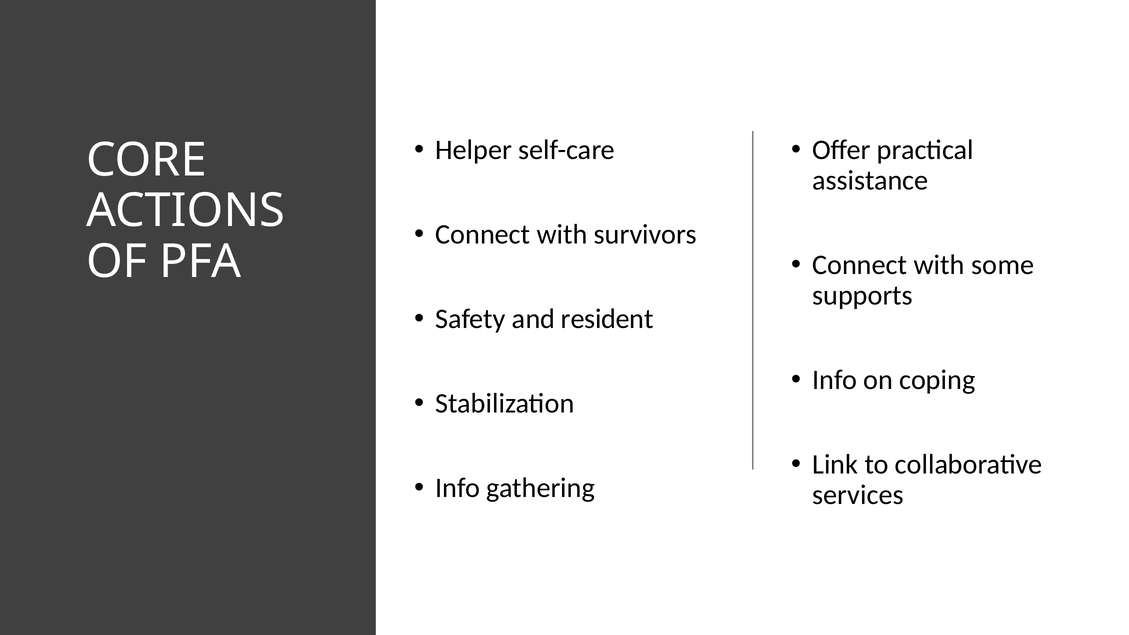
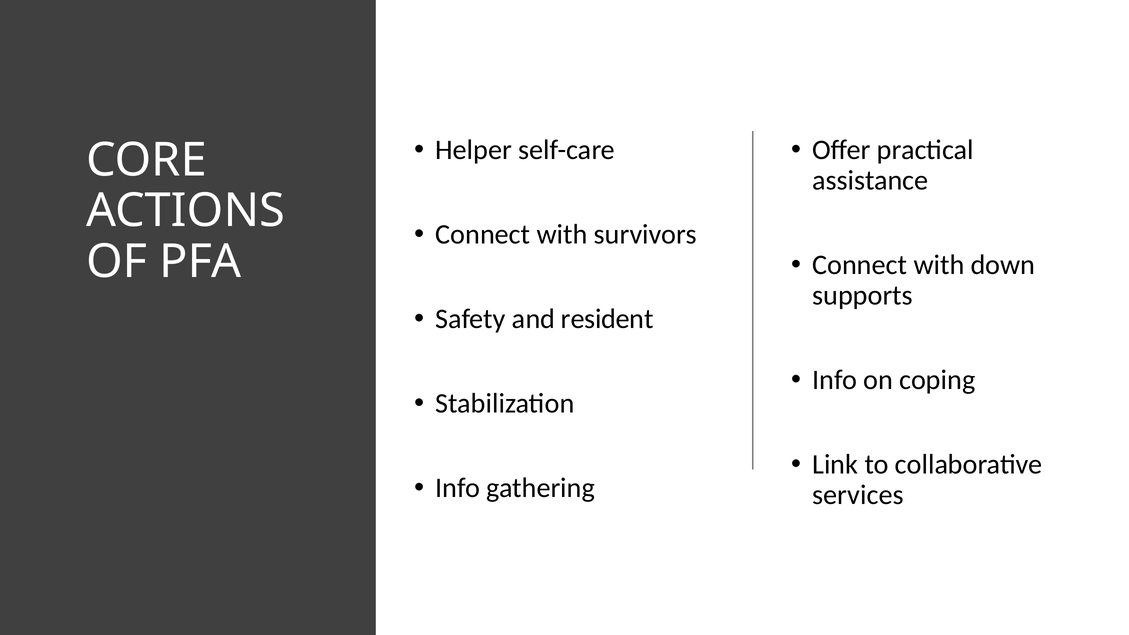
some: some -> down
